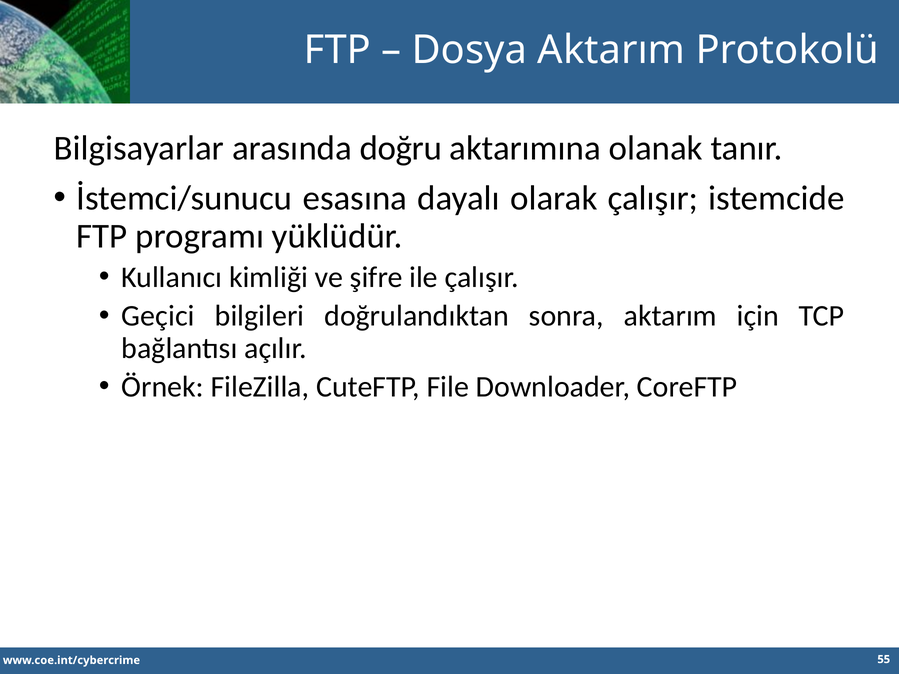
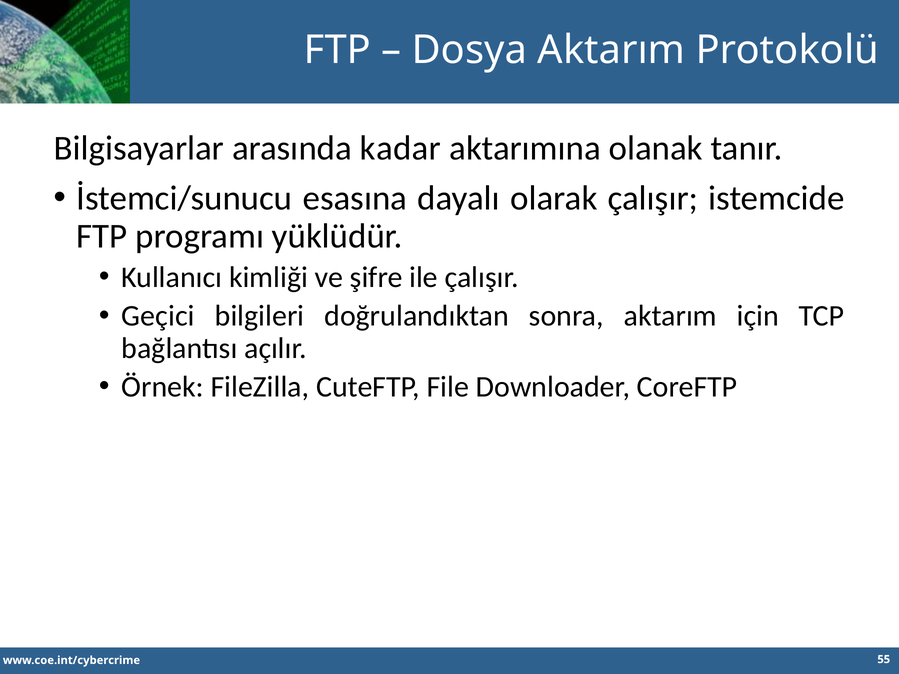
doğru: doğru -> kadar
